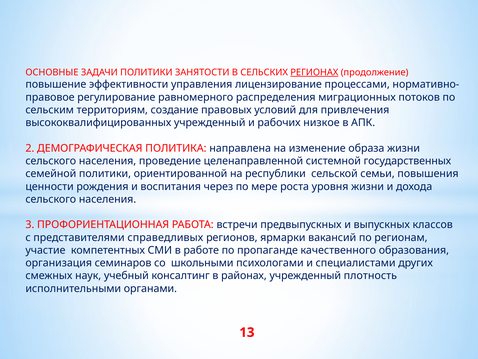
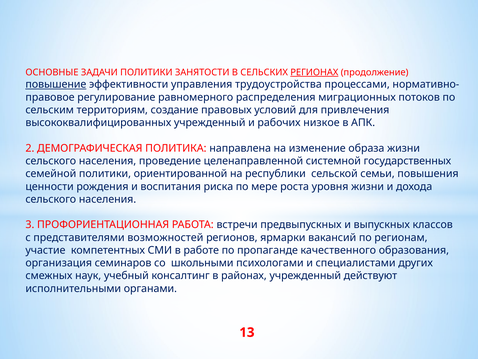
повышение underline: none -> present
лицензирование: лицензирование -> трудоустройства
через: через -> риска
справедливых: справедливых -> возможностей
плотность: плотность -> действуют
